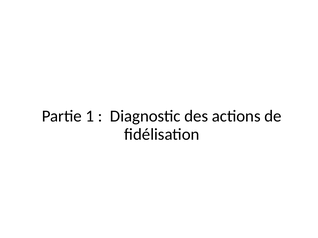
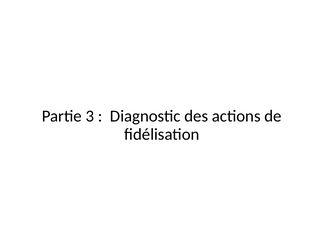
1: 1 -> 3
